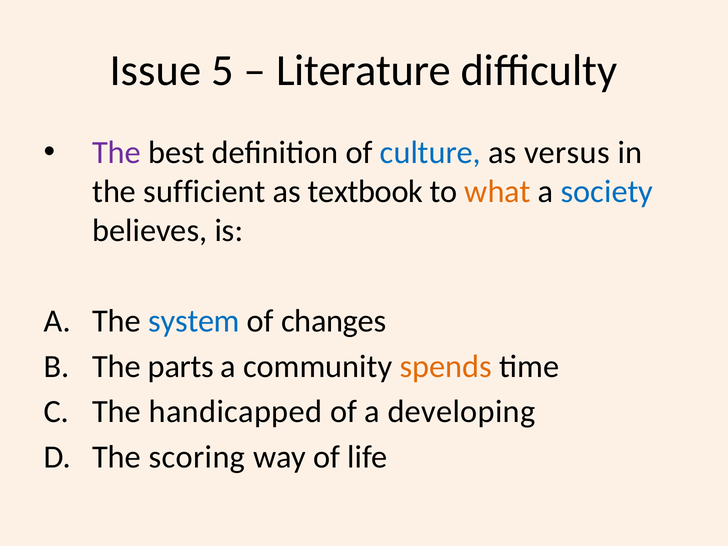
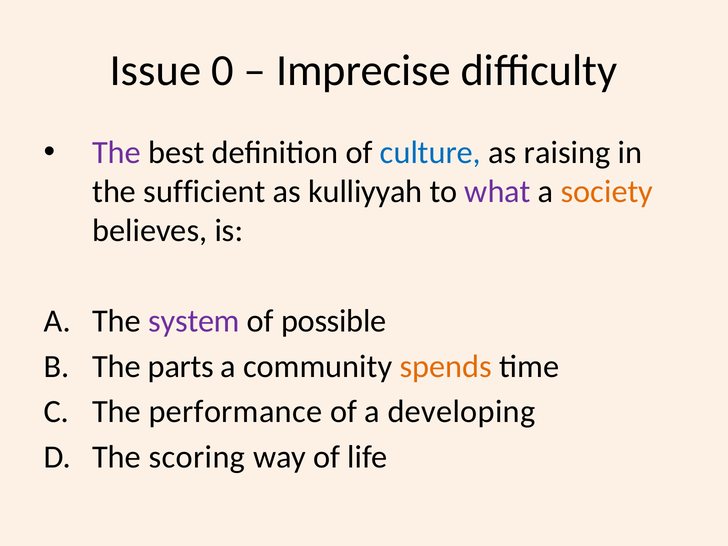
5: 5 -> 0
Literature: Literature -> Imprecise
versus: versus -> raising
textbook: textbook -> kulliyyah
what colour: orange -> purple
society colour: blue -> orange
system colour: blue -> purple
changes: changes -> possible
handicapped: handicapped -> performance
